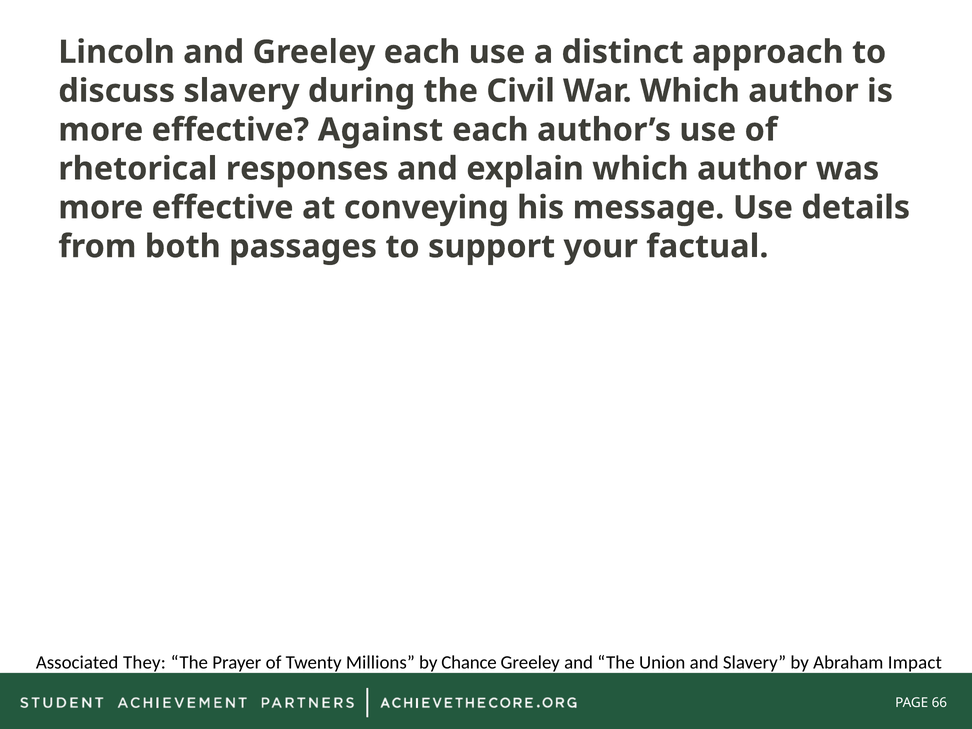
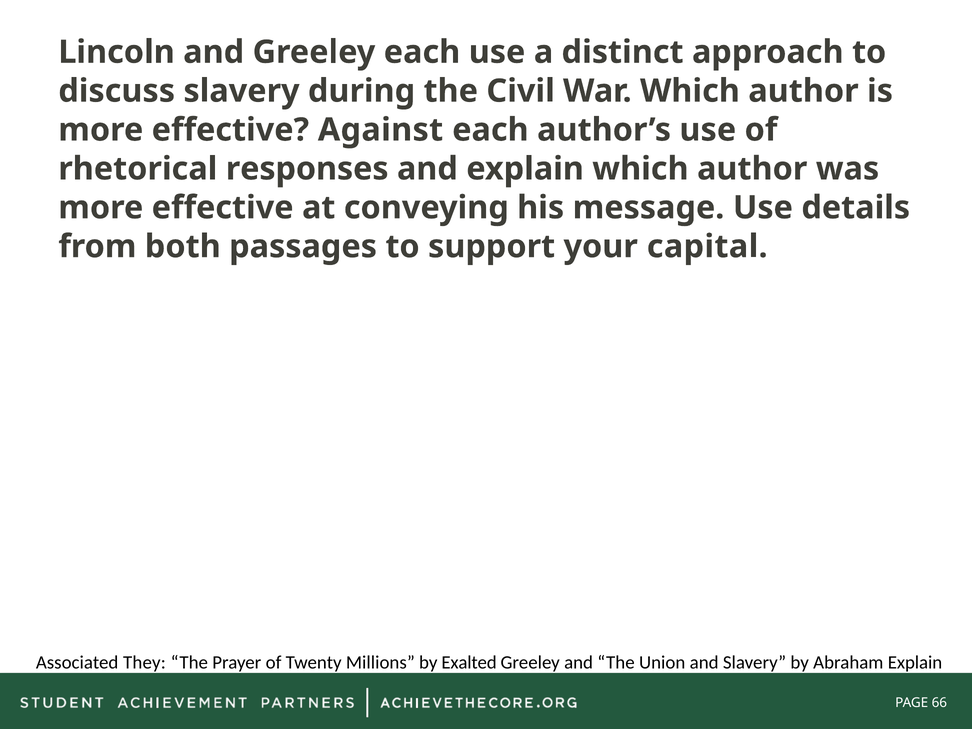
factual: factual -> capital
Chance: Chance -> Exalted
Abraham Impact: Impact -> Explain
